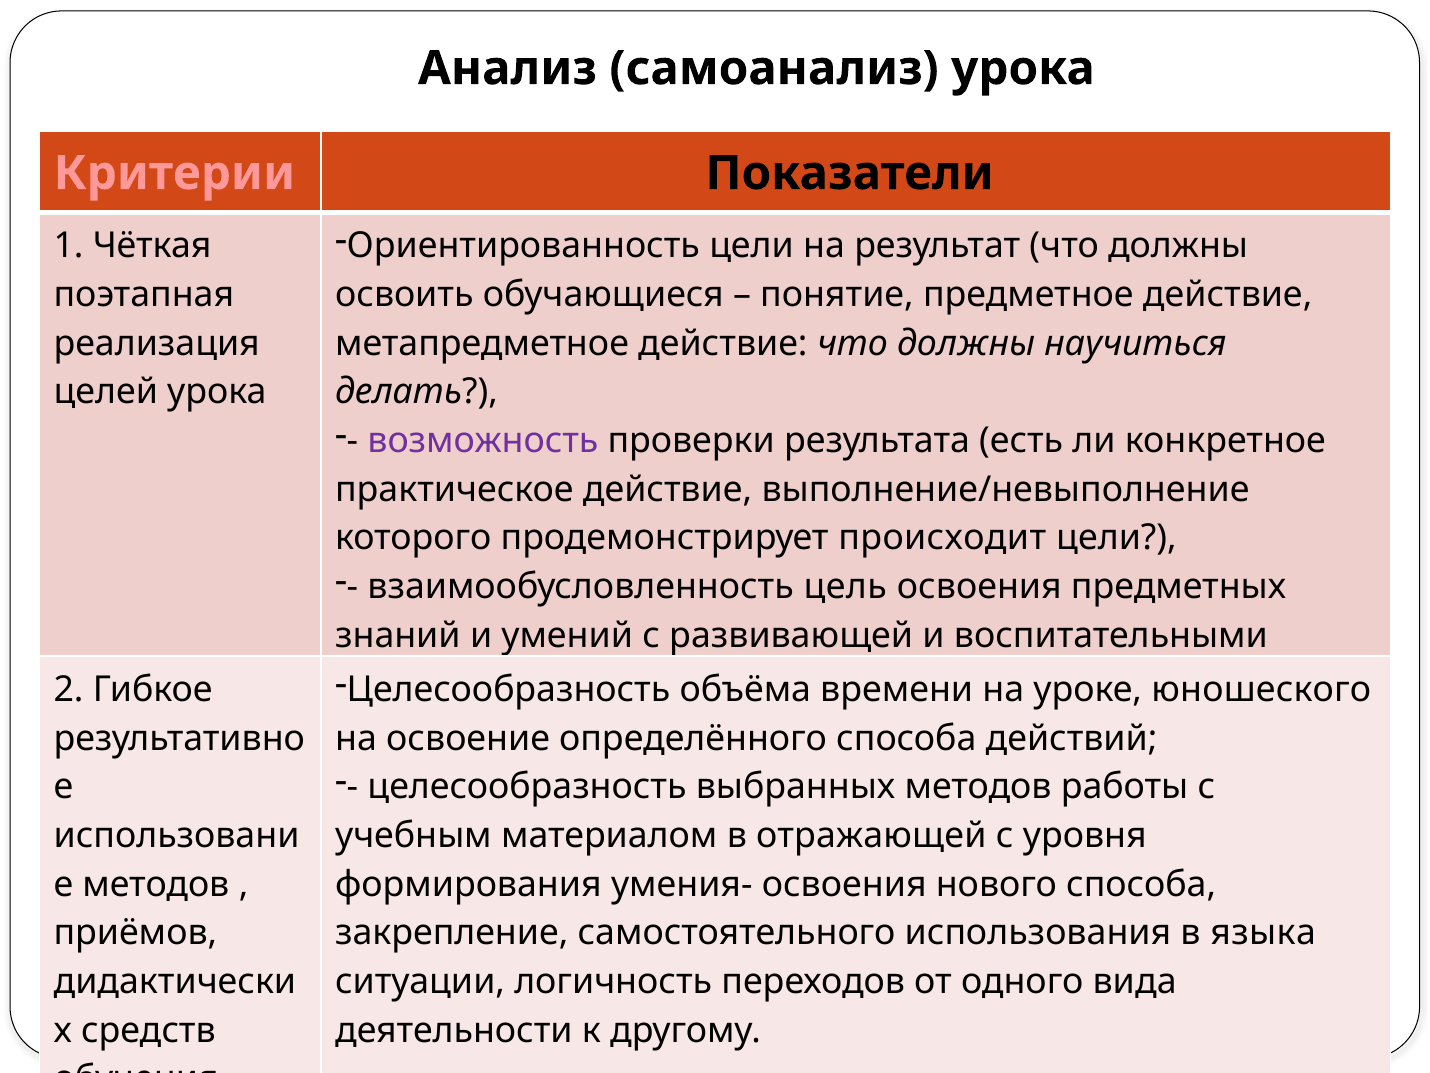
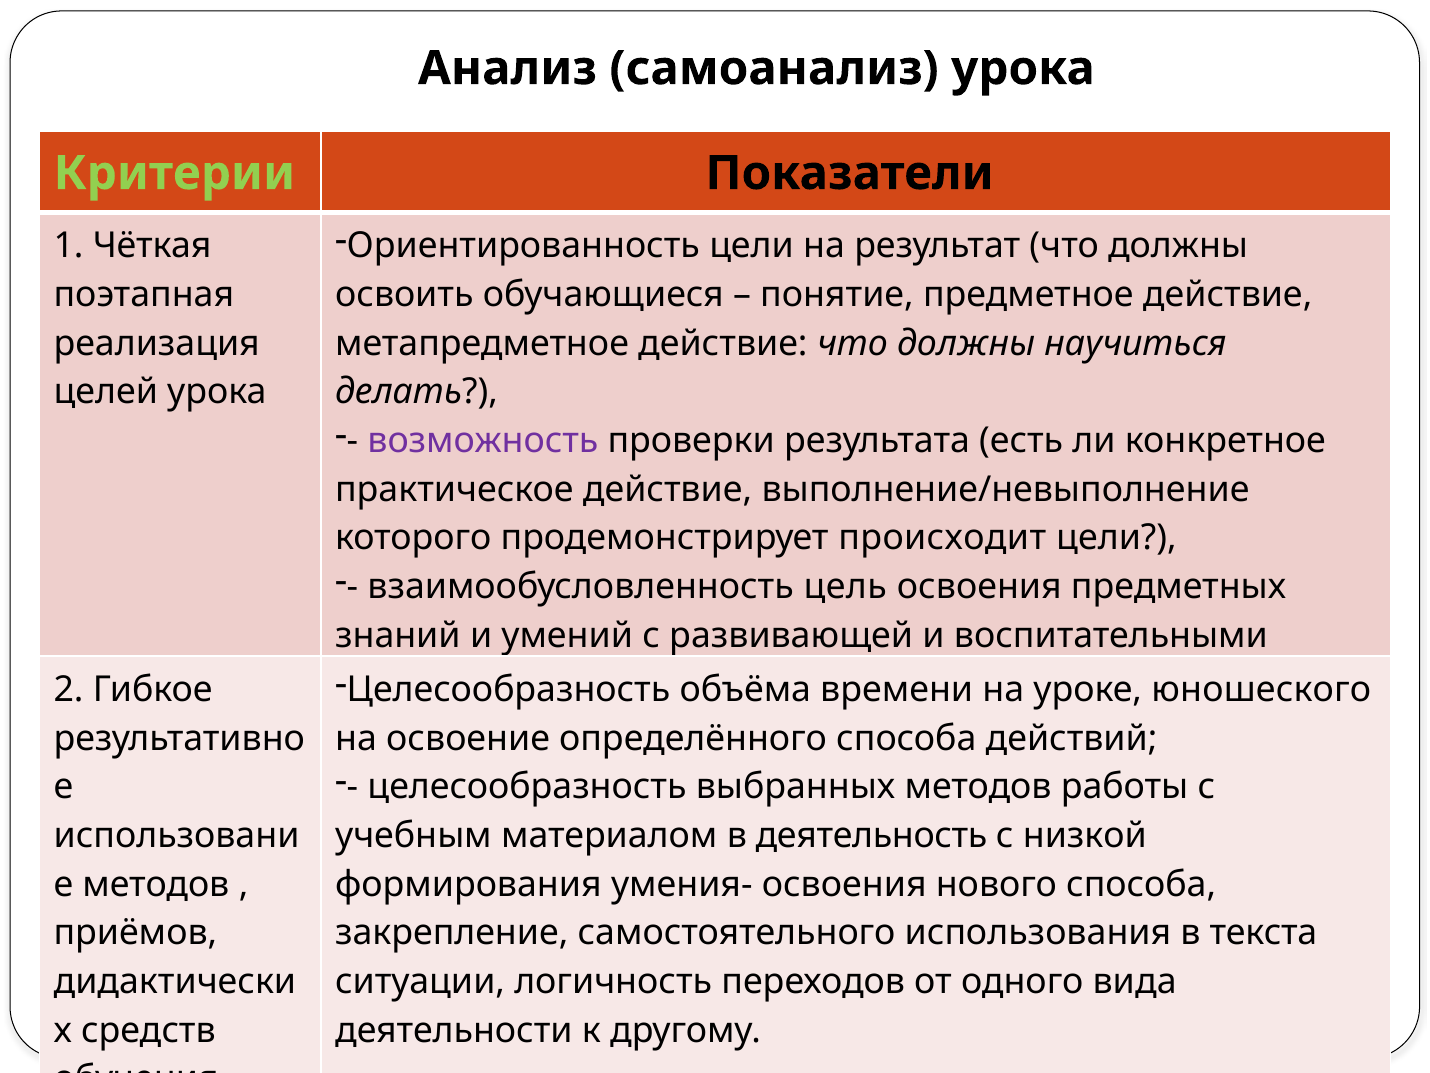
Критерии colour: pink -> light green
отражающей: отражающей -> деятельность
уровня: уровня -> низкой
языка: языка -> текста
